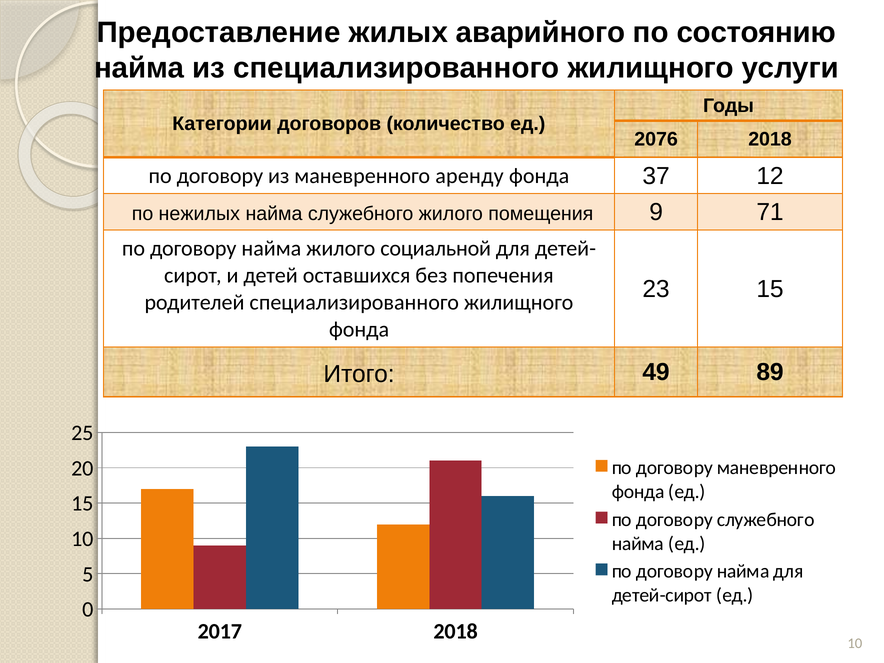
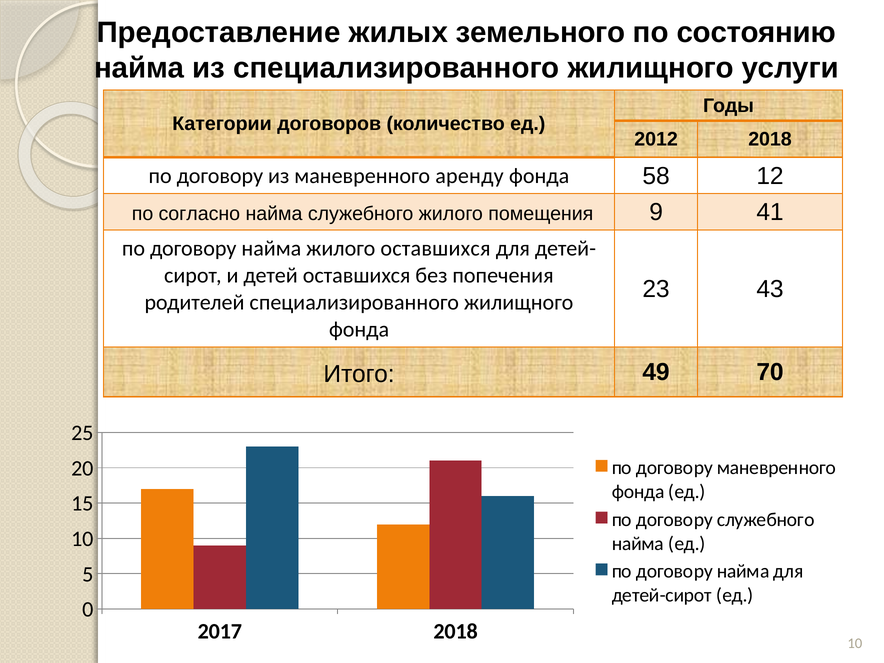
аварийного: аварийного -> земельного
2076: 2076 -> 2012
37: 37 -> 58
нежилых: нежилых -> согласно
71: 71 -> 41
жилого социальной: социальной -> оставшихся
23 15: 15 -> 43
89: 89 -> 70
